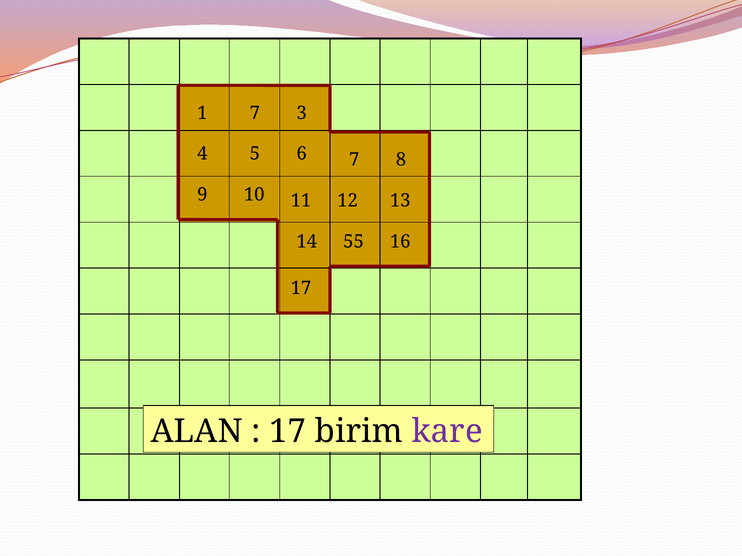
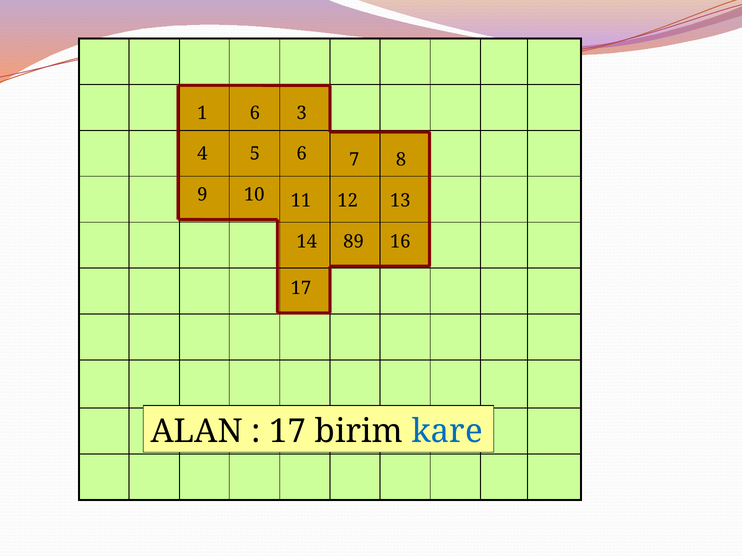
1 7: 7 -> 6
55: 55 -> 89
kare colour: purple -> blue
